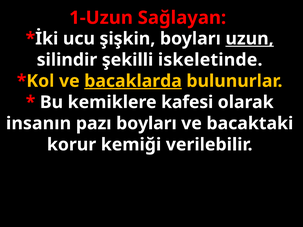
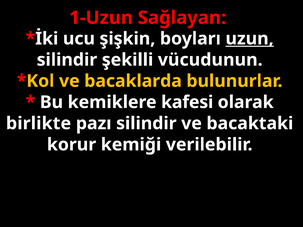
iskeletinde: iskeletinde -> vücudunun
bacaklarda underline: present -> none
insanın: insanın -> birlikte
pazı boyları: boyları -> silindir
